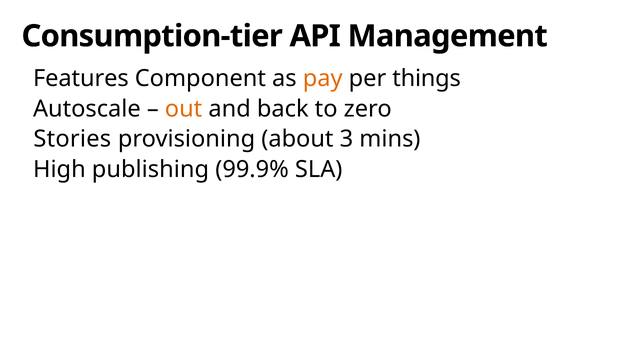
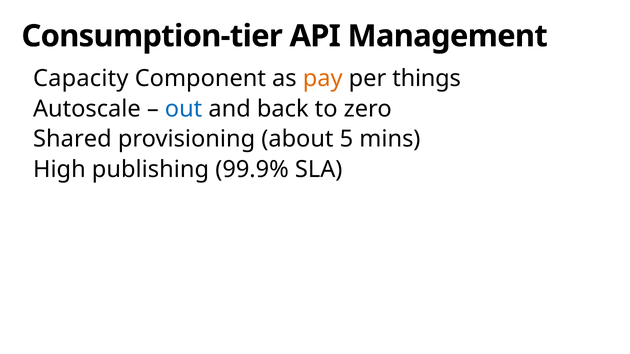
Features: Features -> Capacity
out colour: orange -> blue
Stories: Stories -> Shared
3: 3 -> 5
